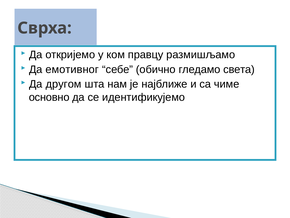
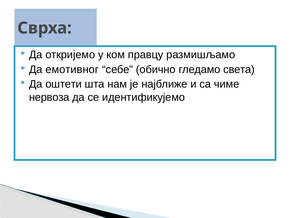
другом: другом -> оштети
основно: основно -> нервоза
